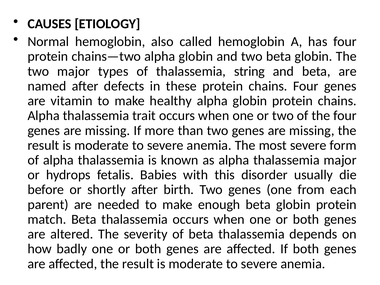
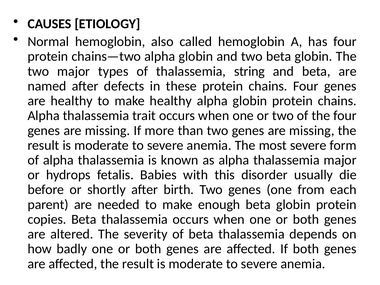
are vitamin: vitamin -> healthy
match: match -> copies
